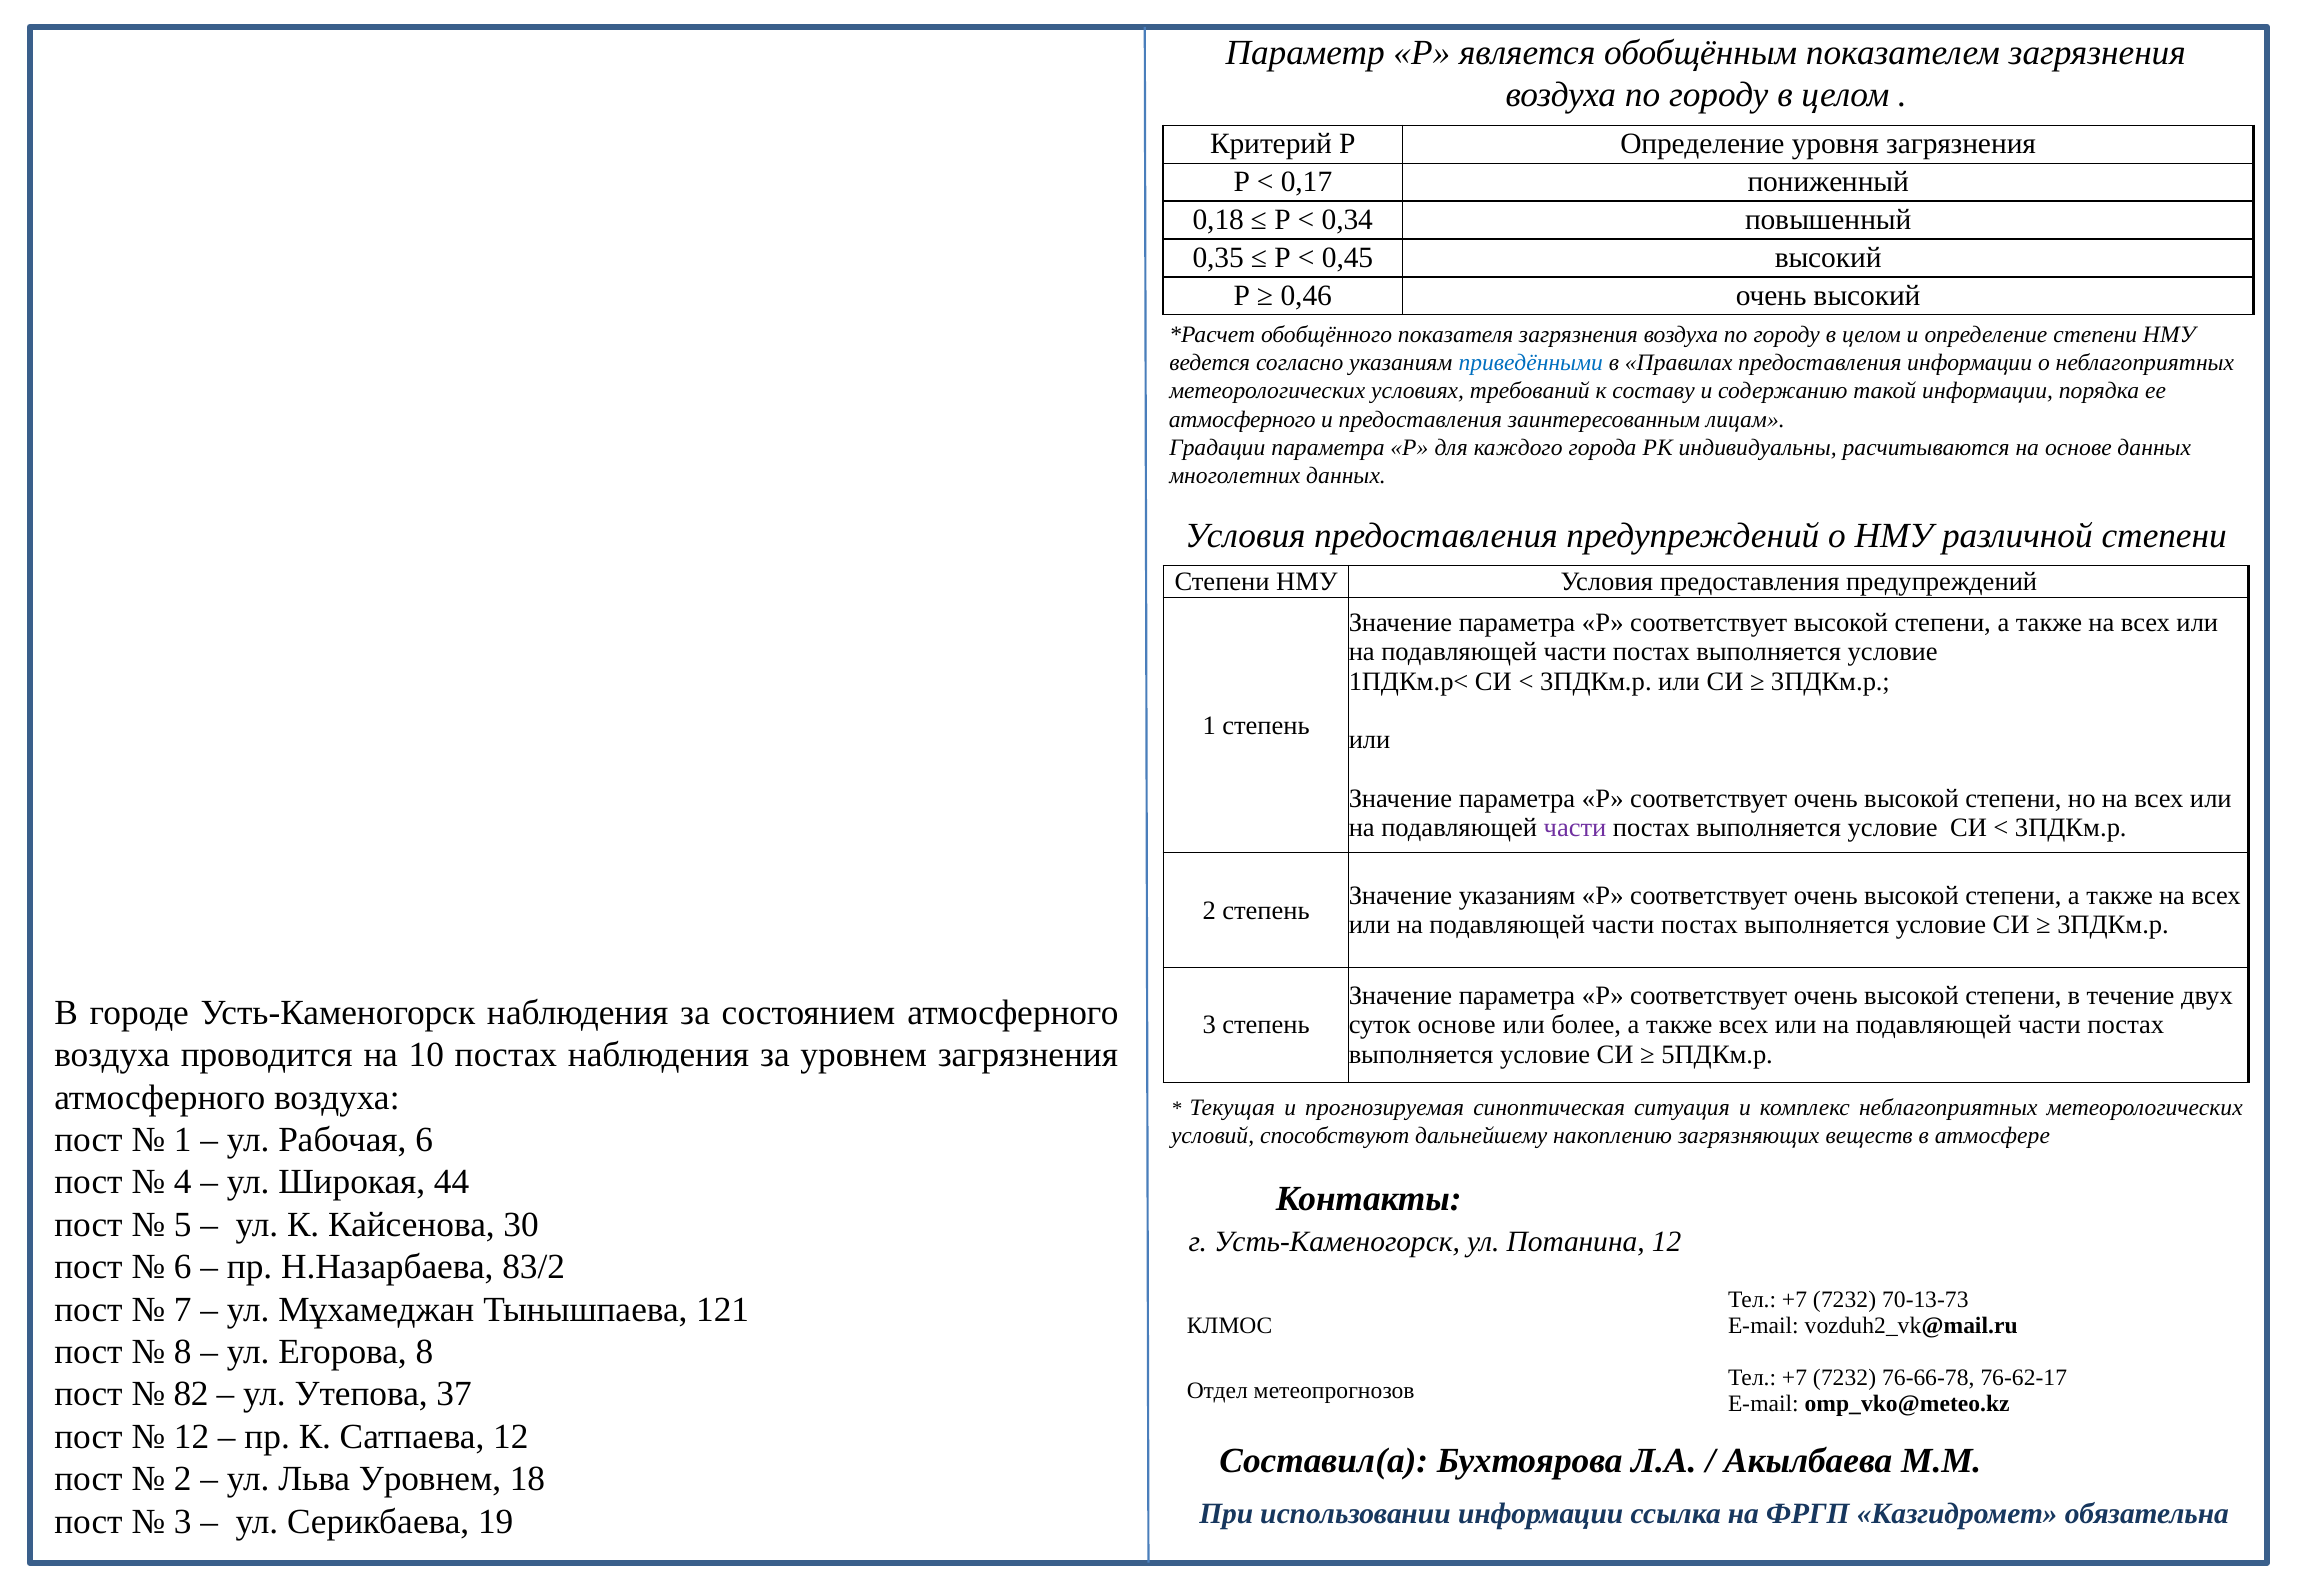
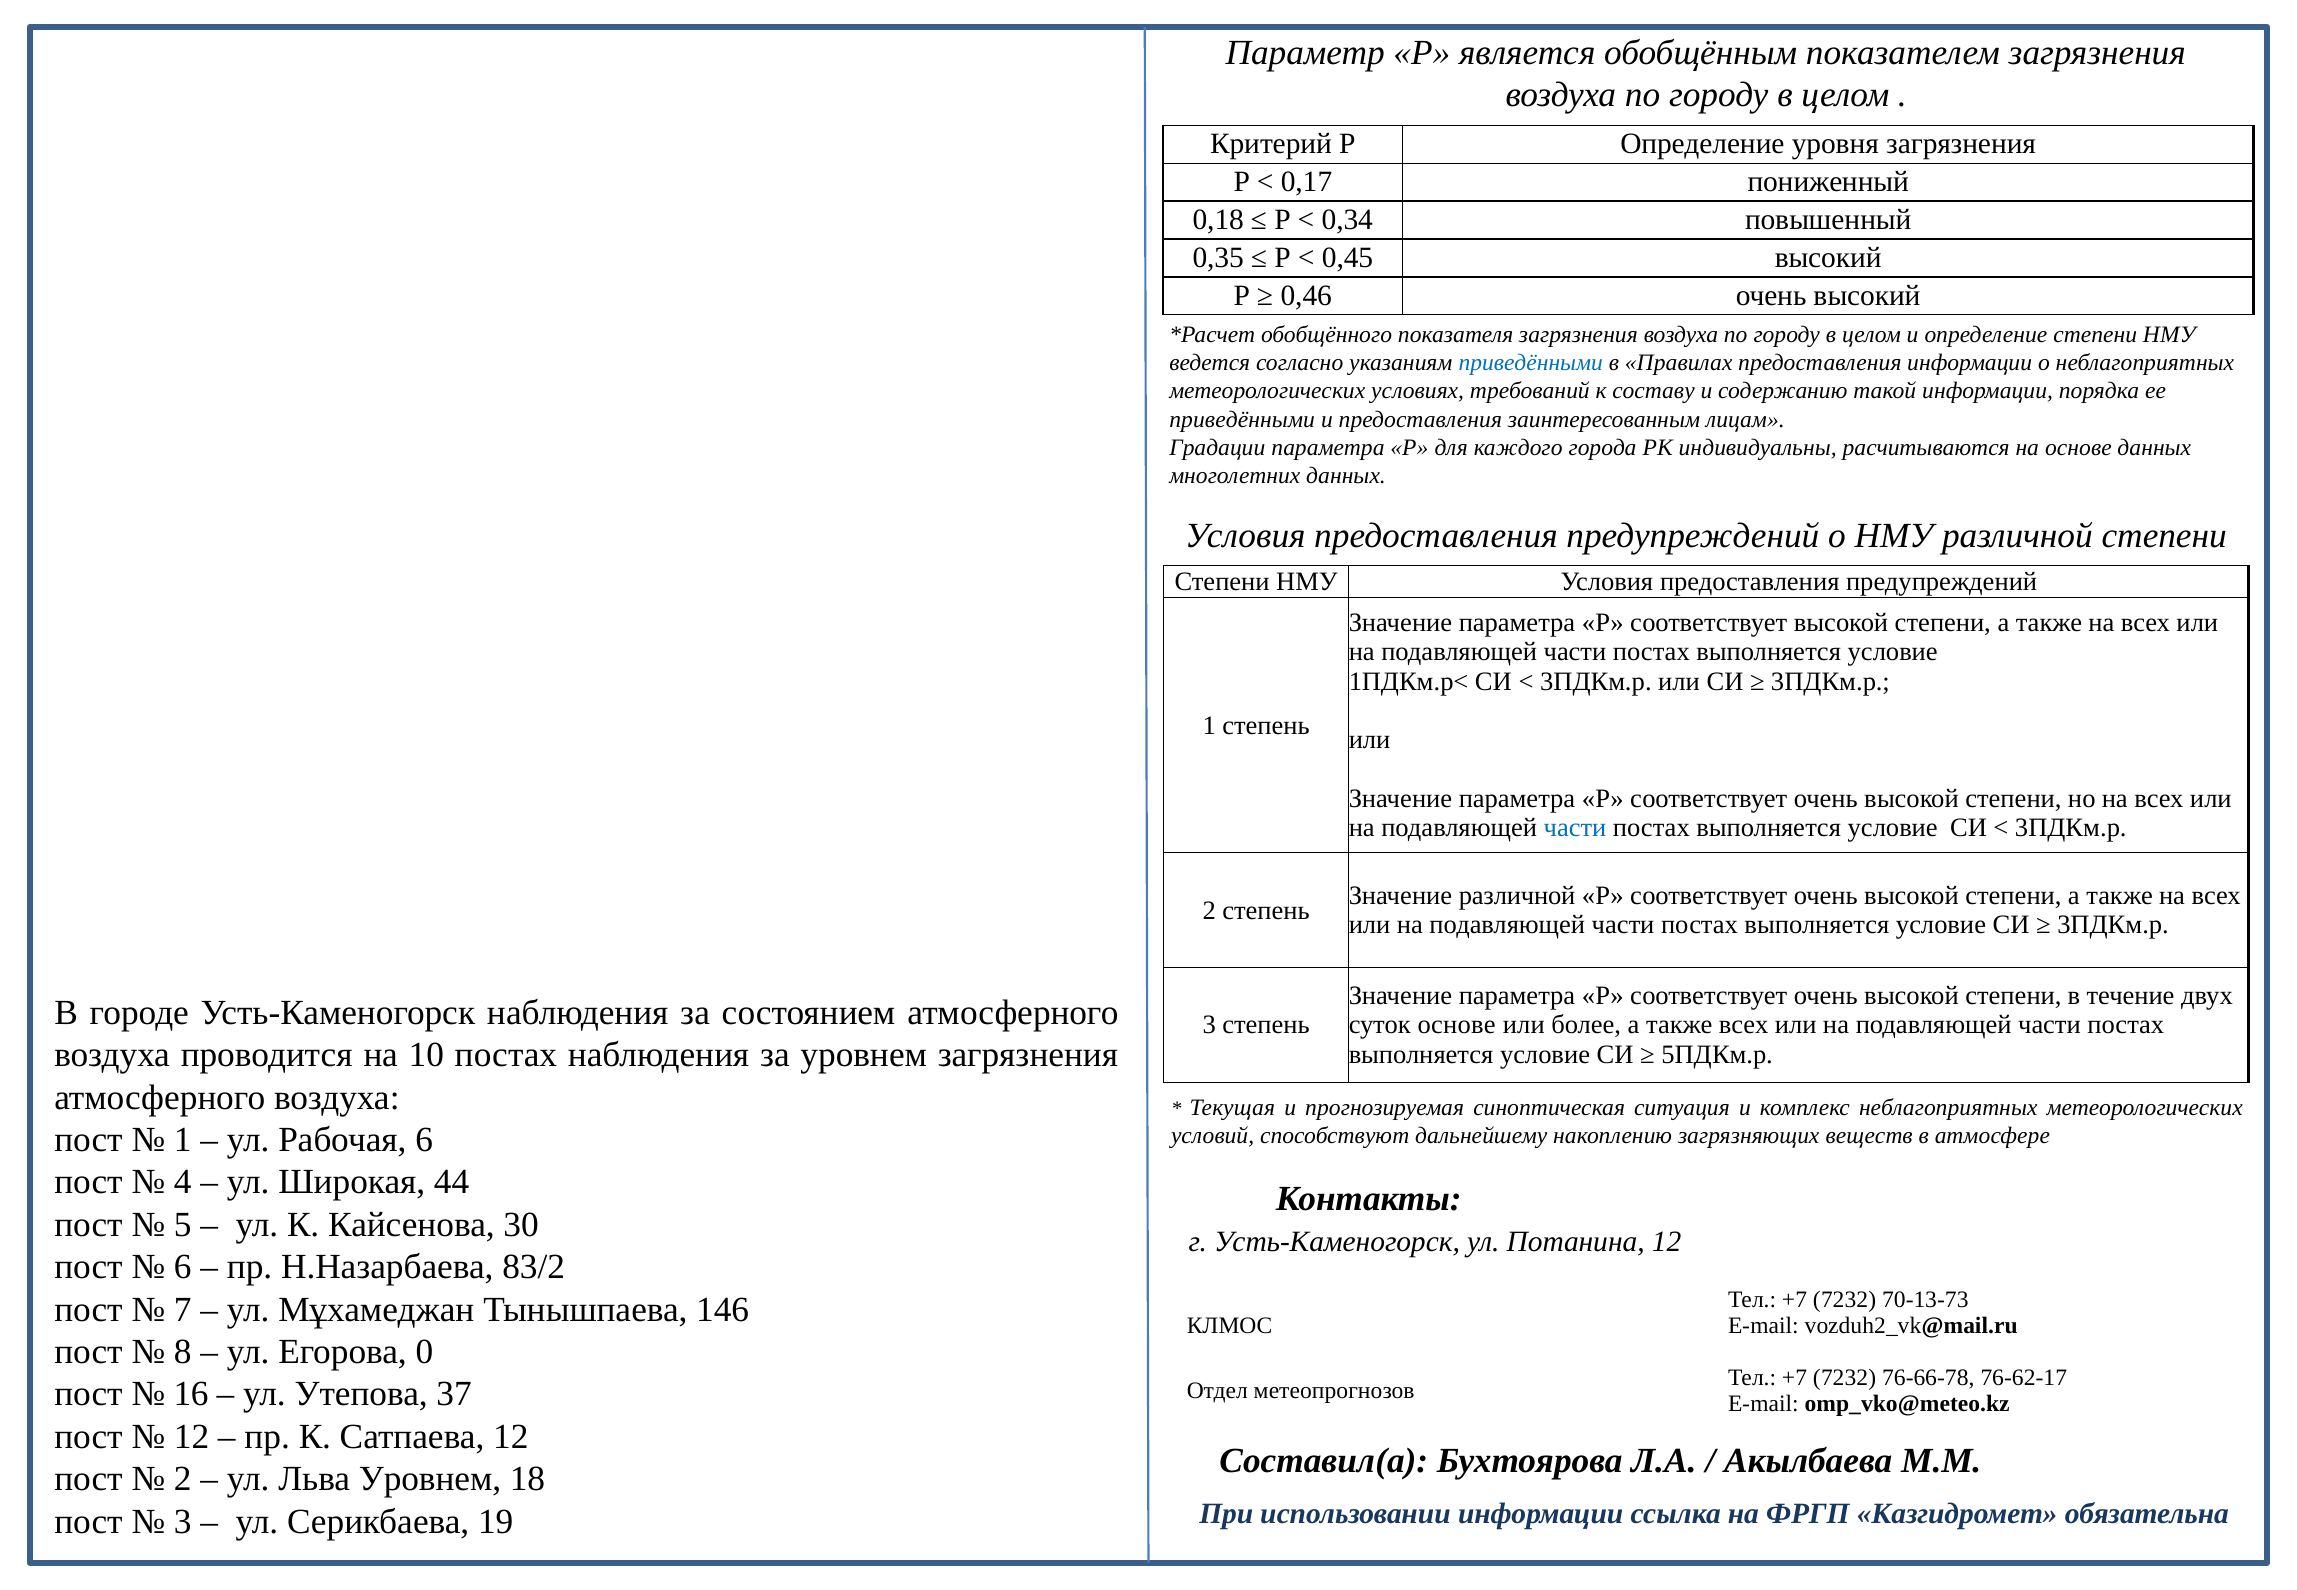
атмосферного at (1242, 419): атмосферного -> приведёнными
части at (1575, 828) colour: purple -> blue
Значение указаниям: указаниям -> различной
121: 121 -> 146
Егорова 8: 8 -> 0
82: 82 -> 16
